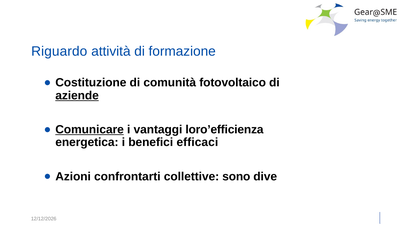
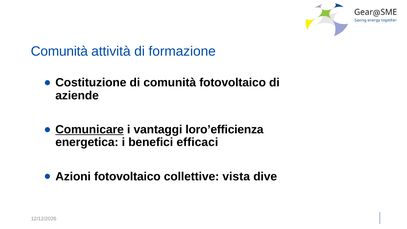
Riguardo at (59, 51): Riguardo -> Comunità
aziende underline: present -> none
Azioni confrontarti: confrontarti -> fotovoltaico
sono: sono -> vista
